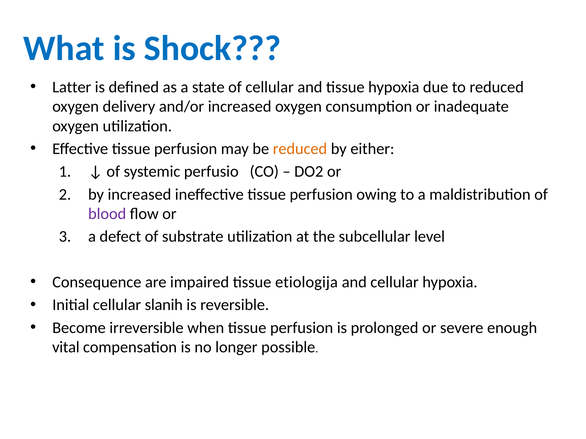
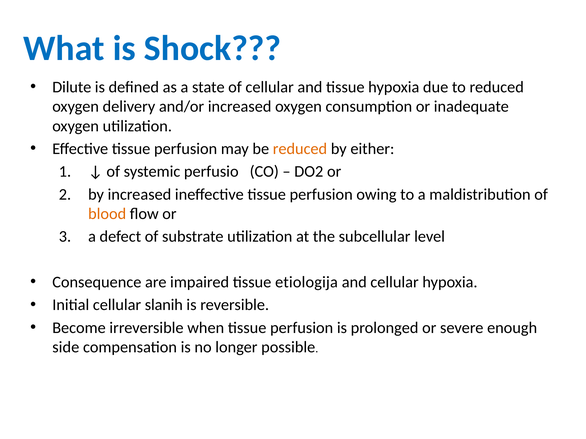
Latter: Latter -> Dilute
blood colour: purple -> orange
vital: vital -> side
